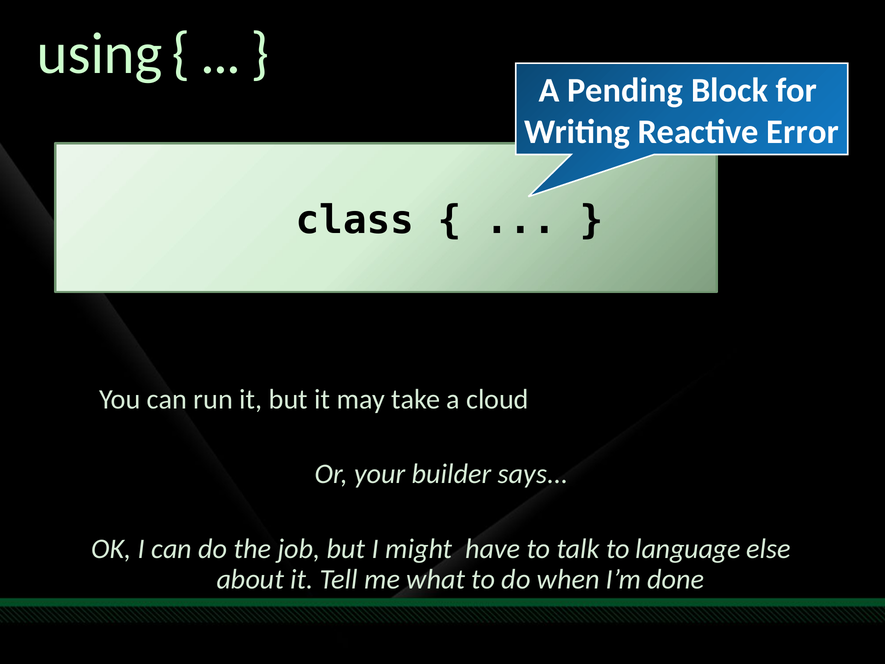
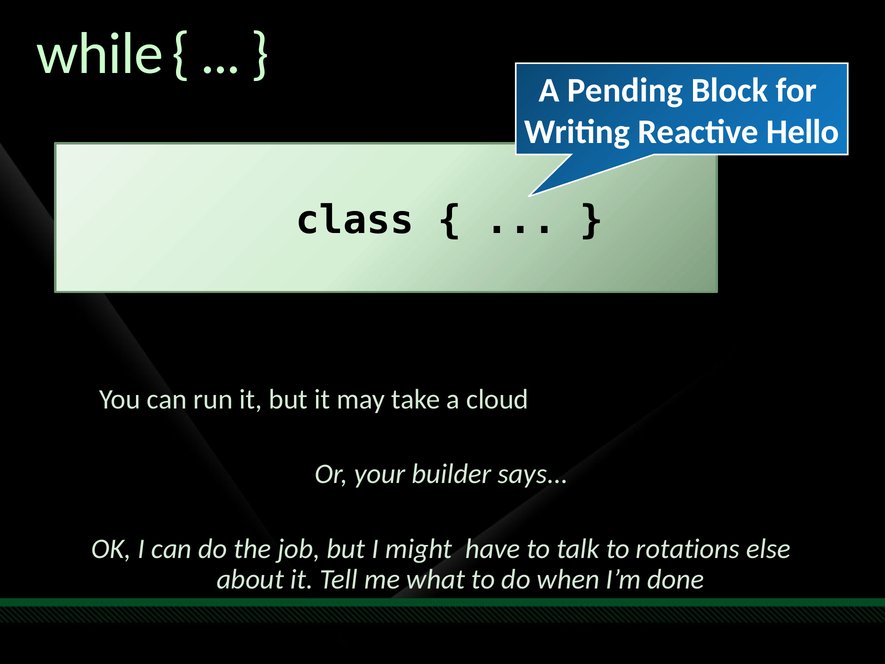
using: using -> while
Error: Error -> Hello
language: language -> rotations
